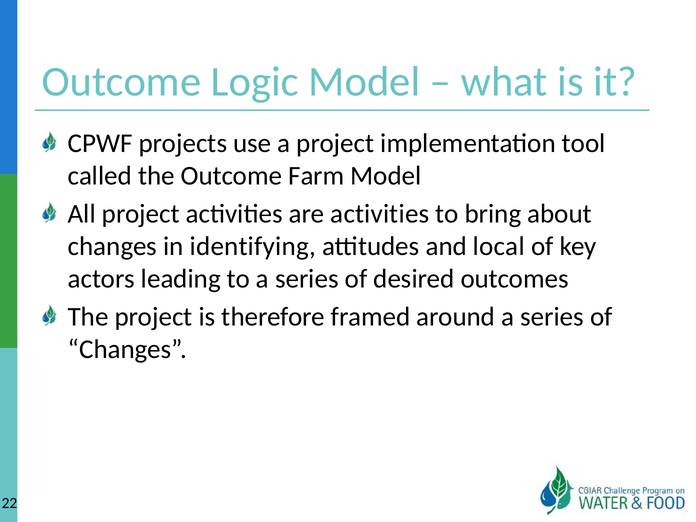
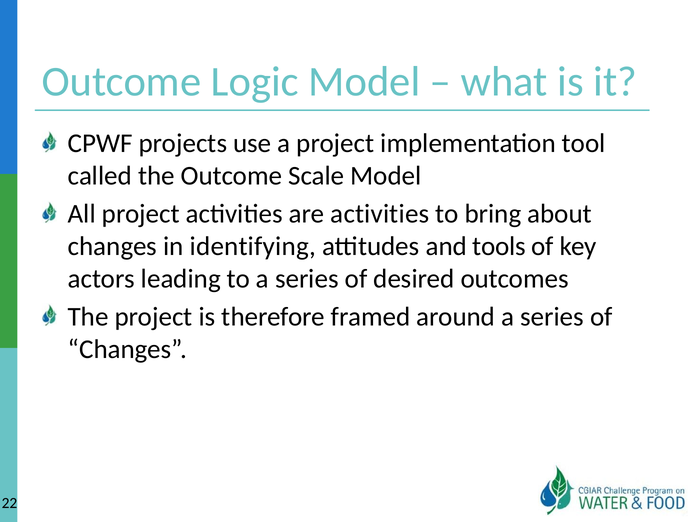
Farm: Farm -> Scale
local: local -> tools
